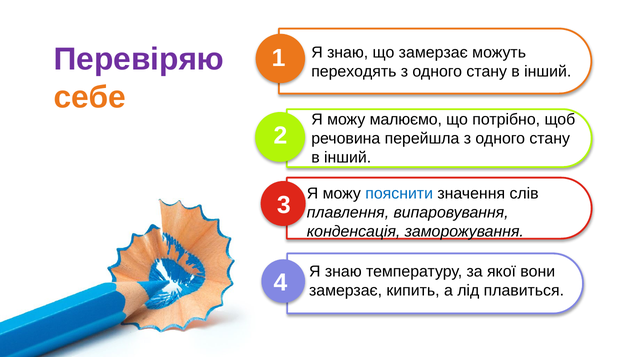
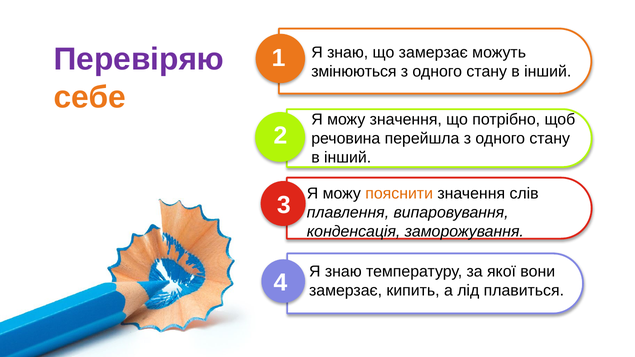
переходять: переходять -> змінюються
можу малюємо: малюємо -> значення
пояснити colour: blue -> orange
